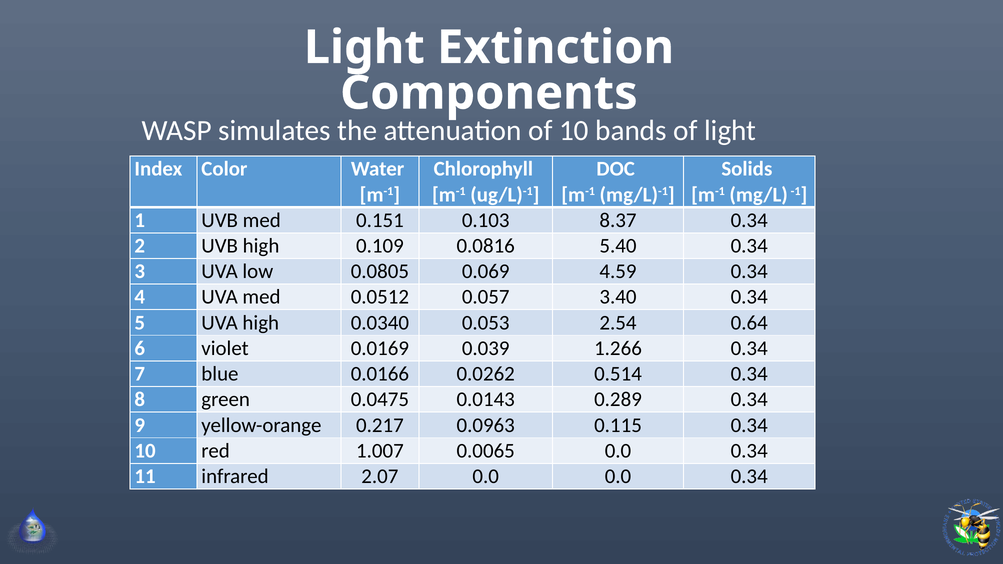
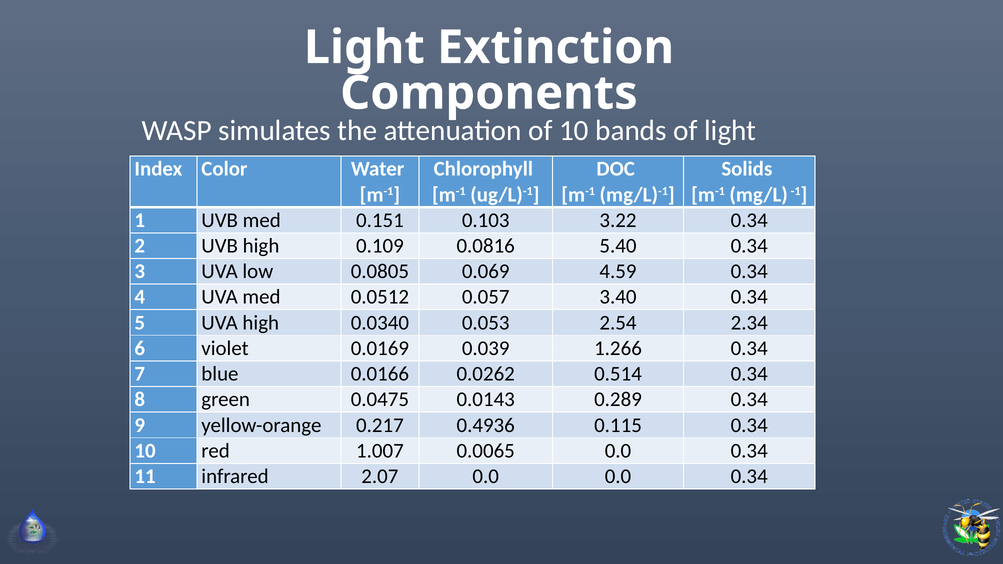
8.37: 8.37 -> 3.22
0.64: 0.64 -> 2.34
0.0963: 0.0963 -> 0.4936
